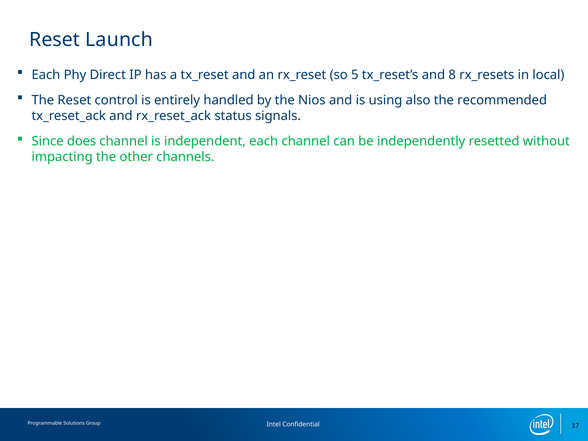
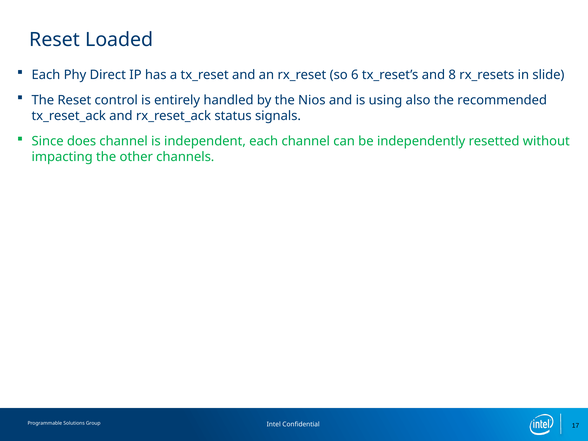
Launch: Launch -> Loaded
5: 5 -> 6
local: local -> slide
